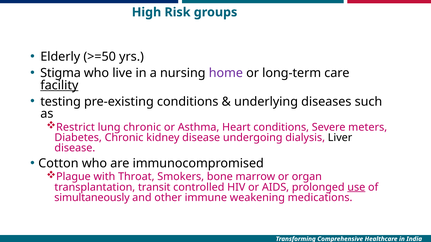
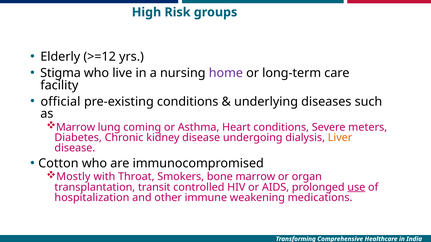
>=50: >=50 -> >=12
facility underline: present -> none
testing: testing -> official
Restrict at (76, 127): Restrict -> Marrow
lung chronic: chronic -> coming
Liver colour: black -> orange
Plague: Plague -> Mostly
simultaneously: simultaneously -> hospitalization
